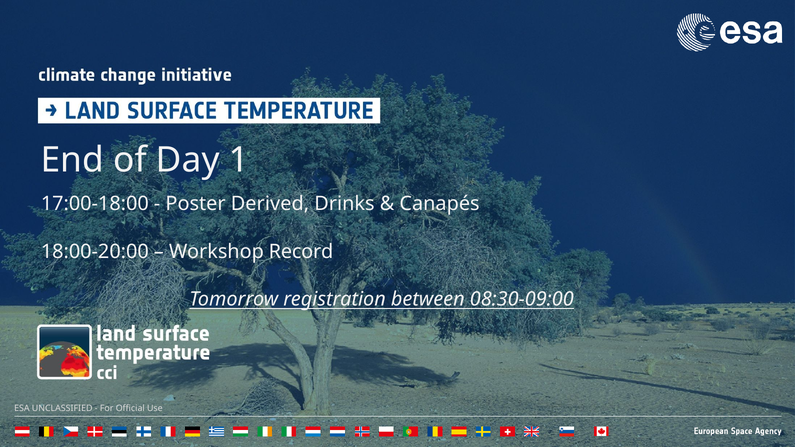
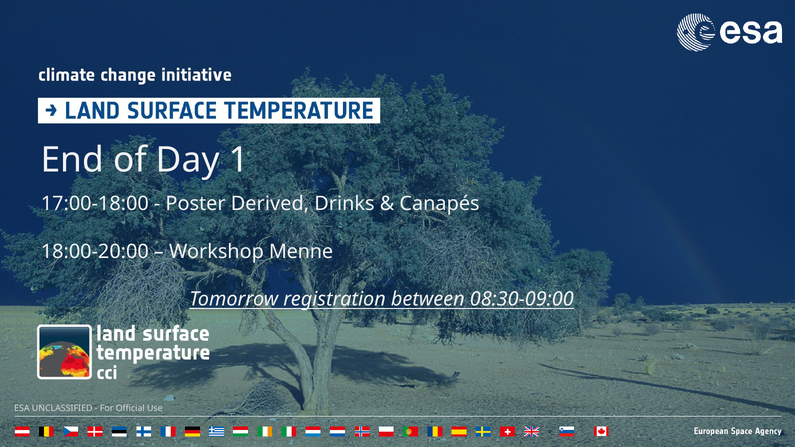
Record: Record -> Menne
